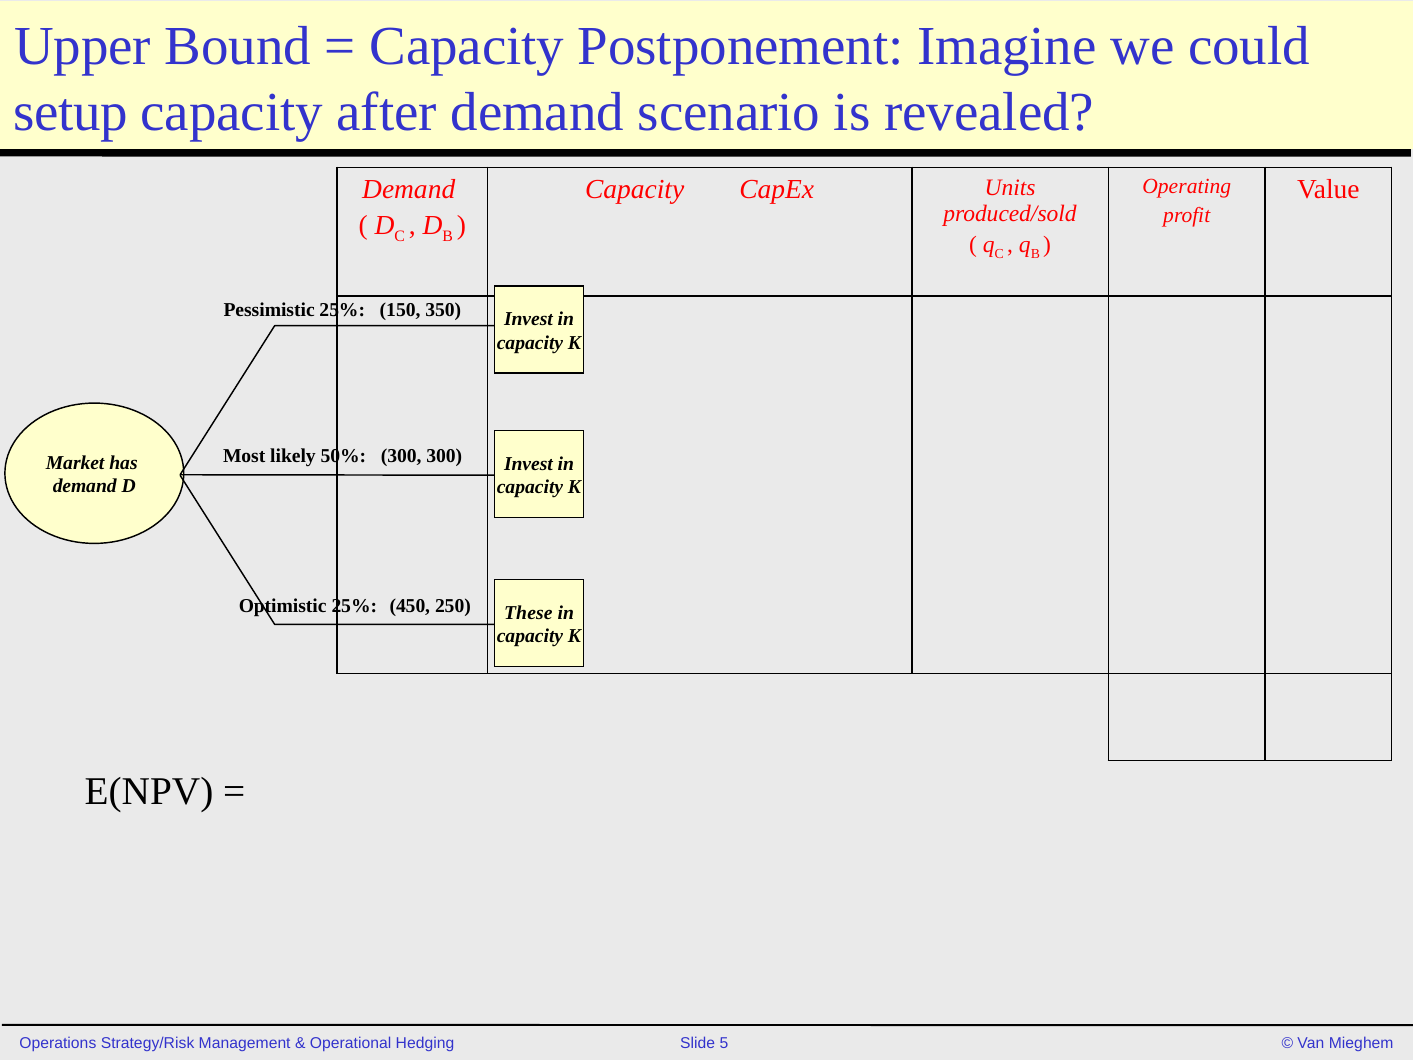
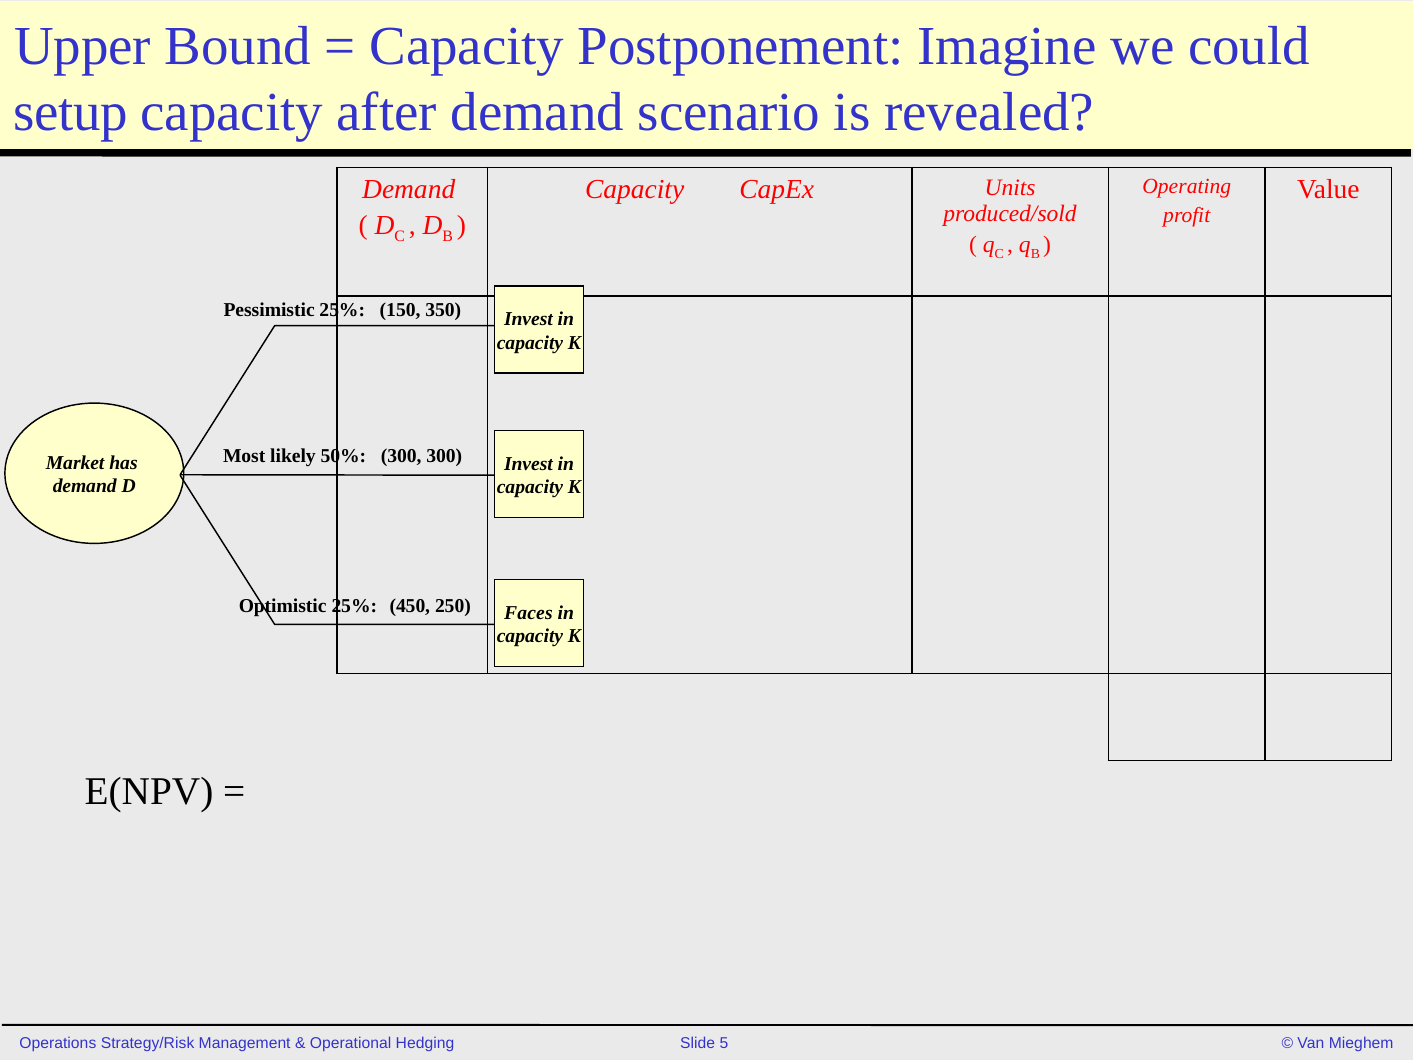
These: These -> Faces
